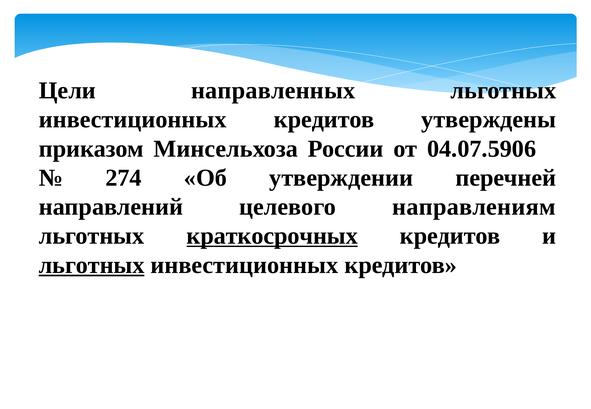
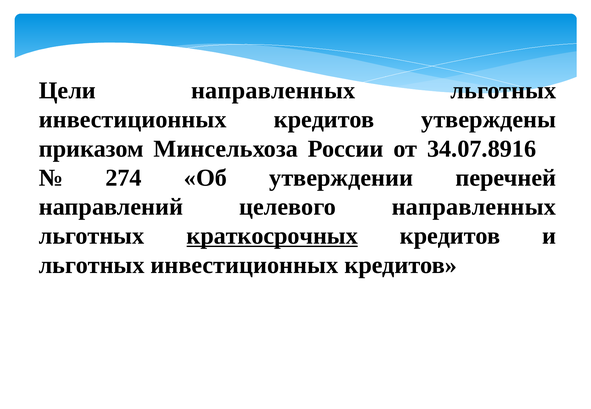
04.07.5906: 04.07.5906 -> 34.07.8916
целевого направлениям: направлениям -> направленных
льготных at (92, 265) underline: present -> none
